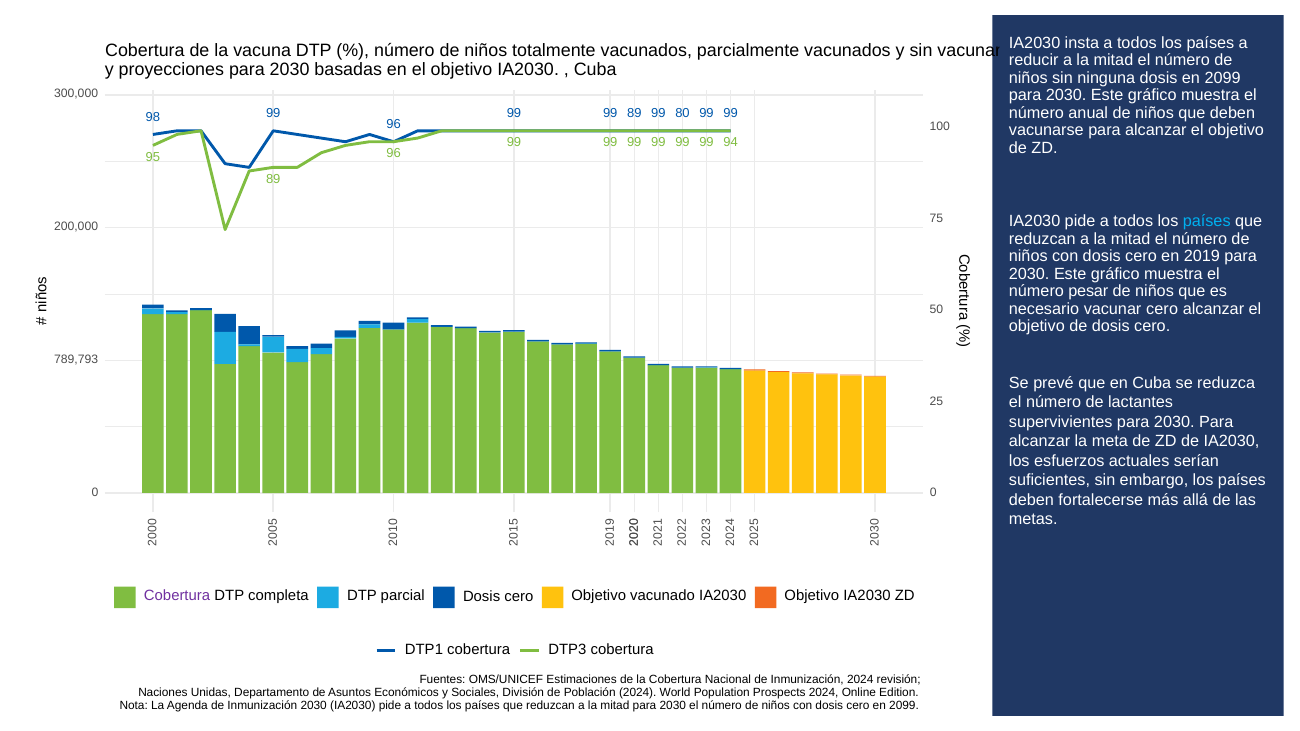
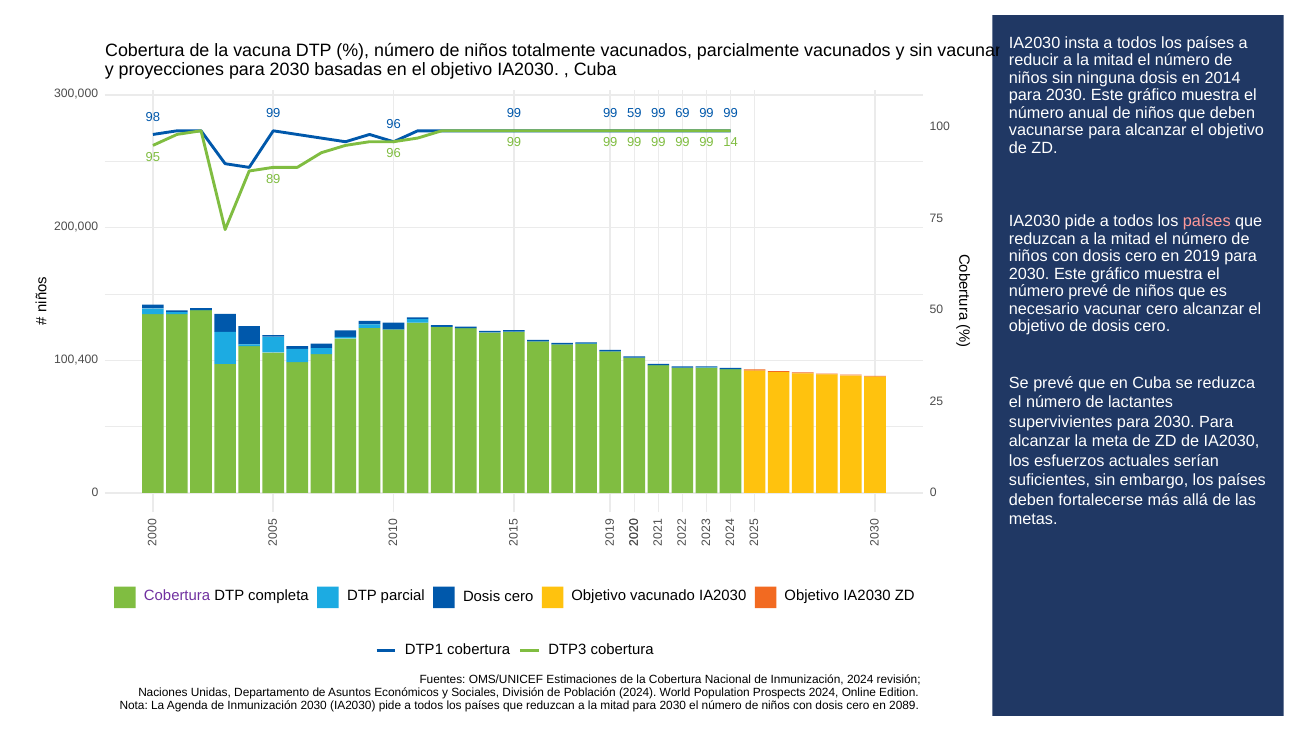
dosis en 2099: 2099 -> 2014
99 89: 89 -> 59
80: 80 -> 69
94: 94 -> 14
países at (1207, 221) colour: light blue -> pink
número pesar: pesar -> prevé
789,793: 789,793 -> 100,400
cero en 2099: 2099 -> 2089
